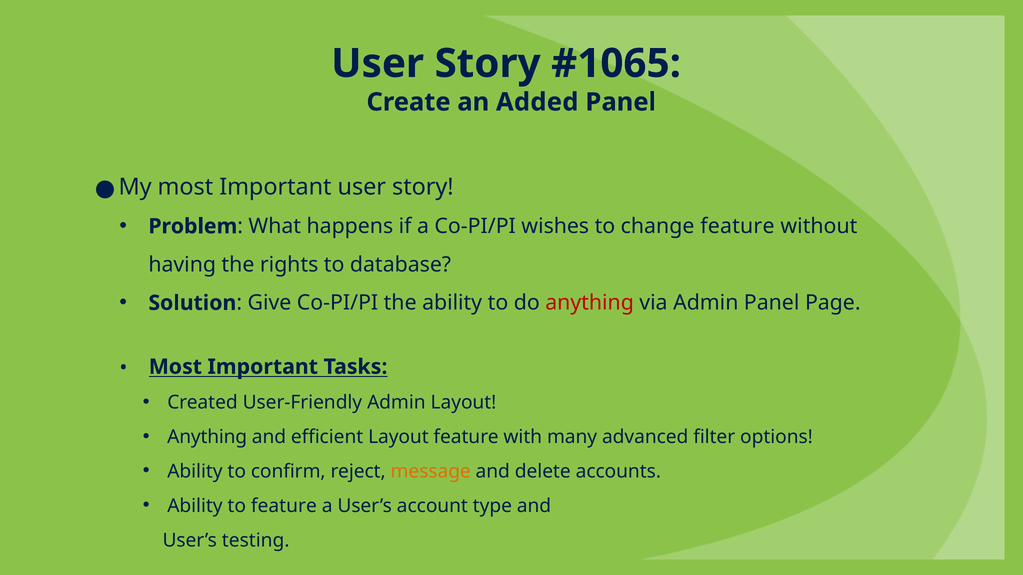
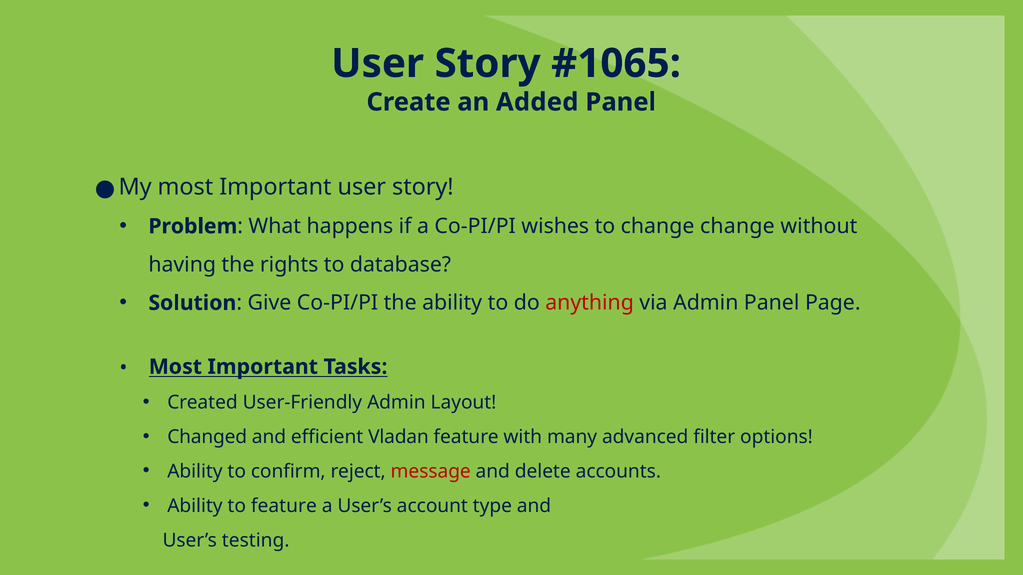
change feature: feature -> change
Anything at (207, 437): Anything -> Changed
efficient Layout: Layout -> Vladan
message colour: orange -> red
